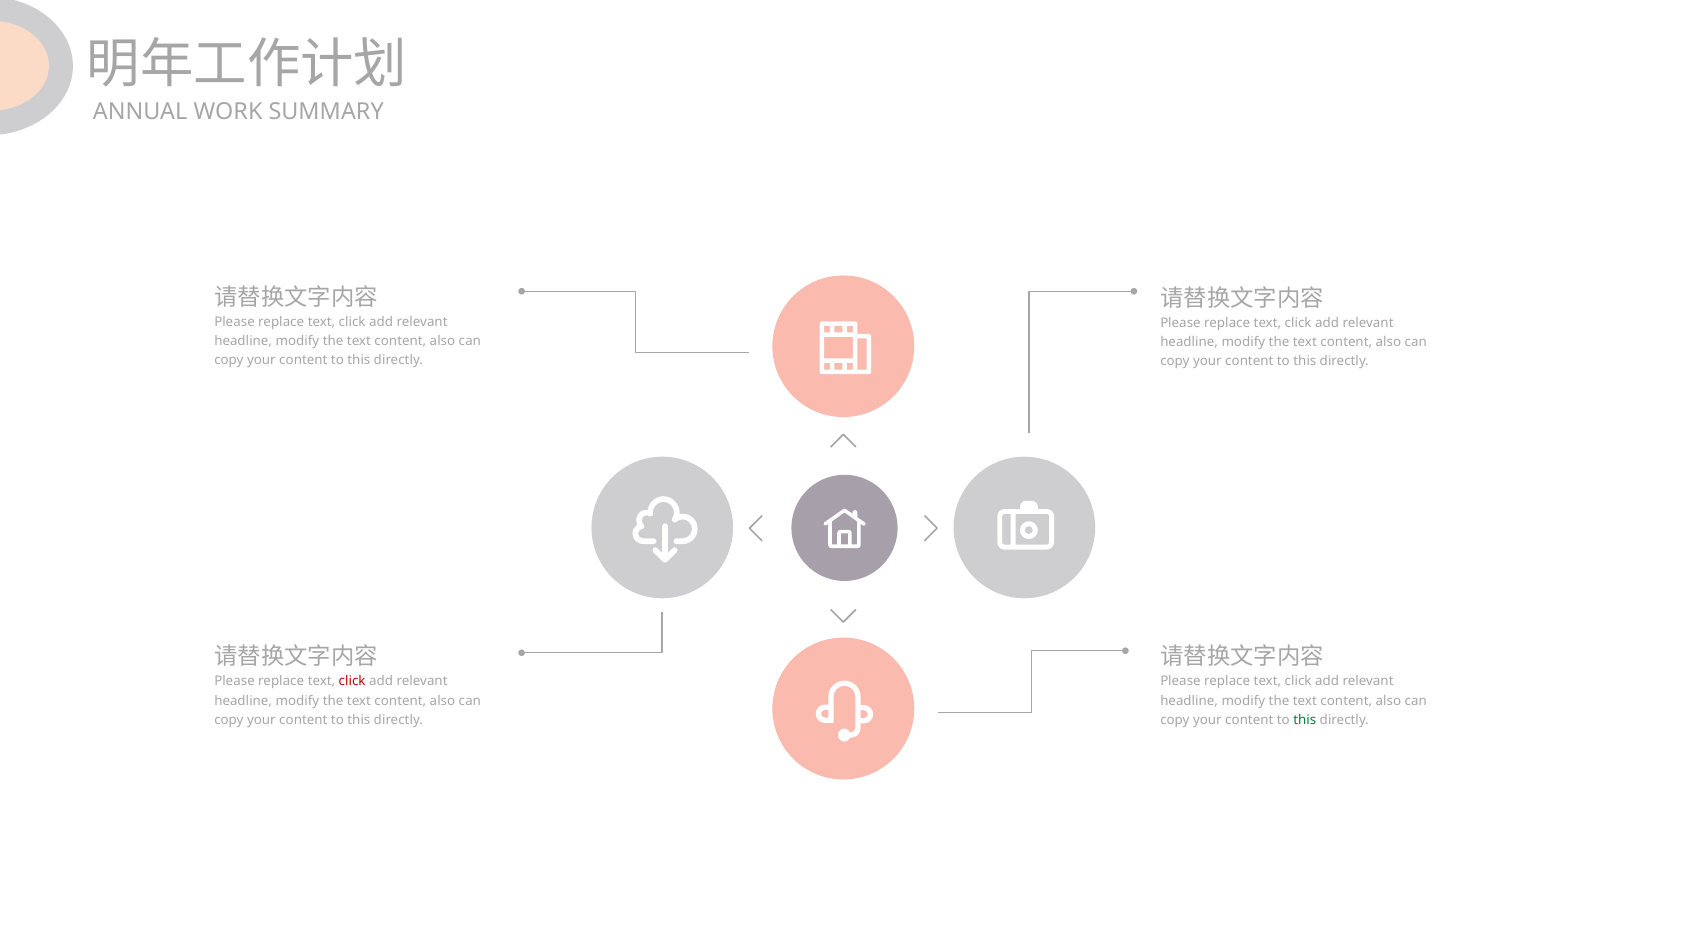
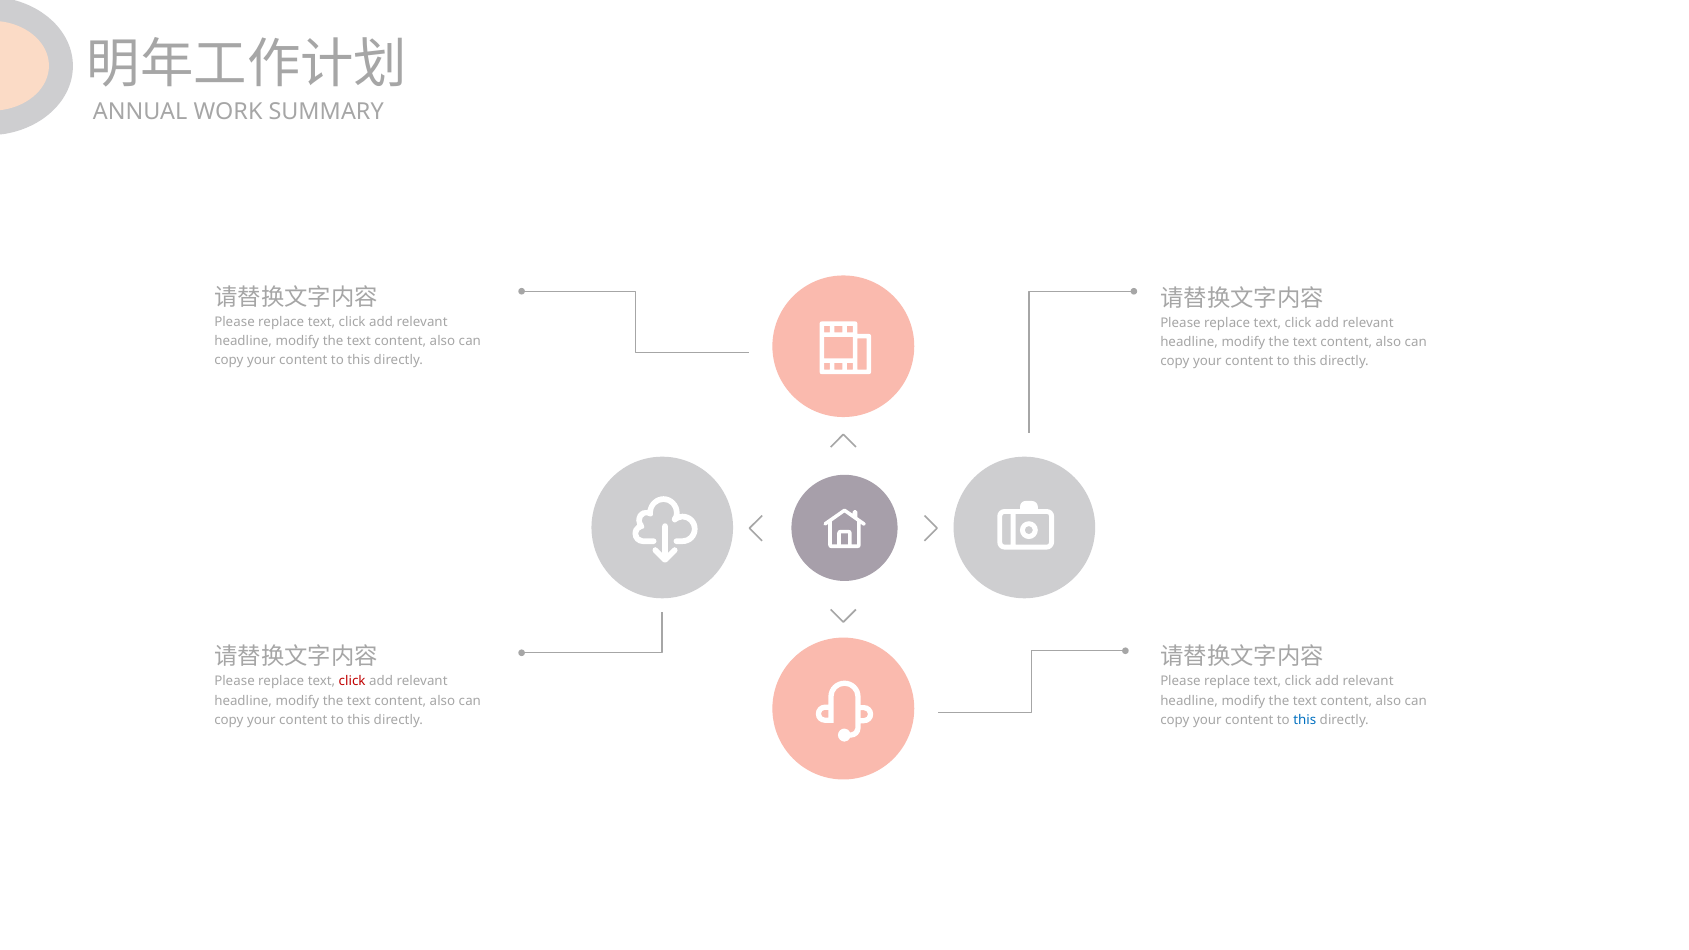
this at (1305, 720) colour: green -> blue
